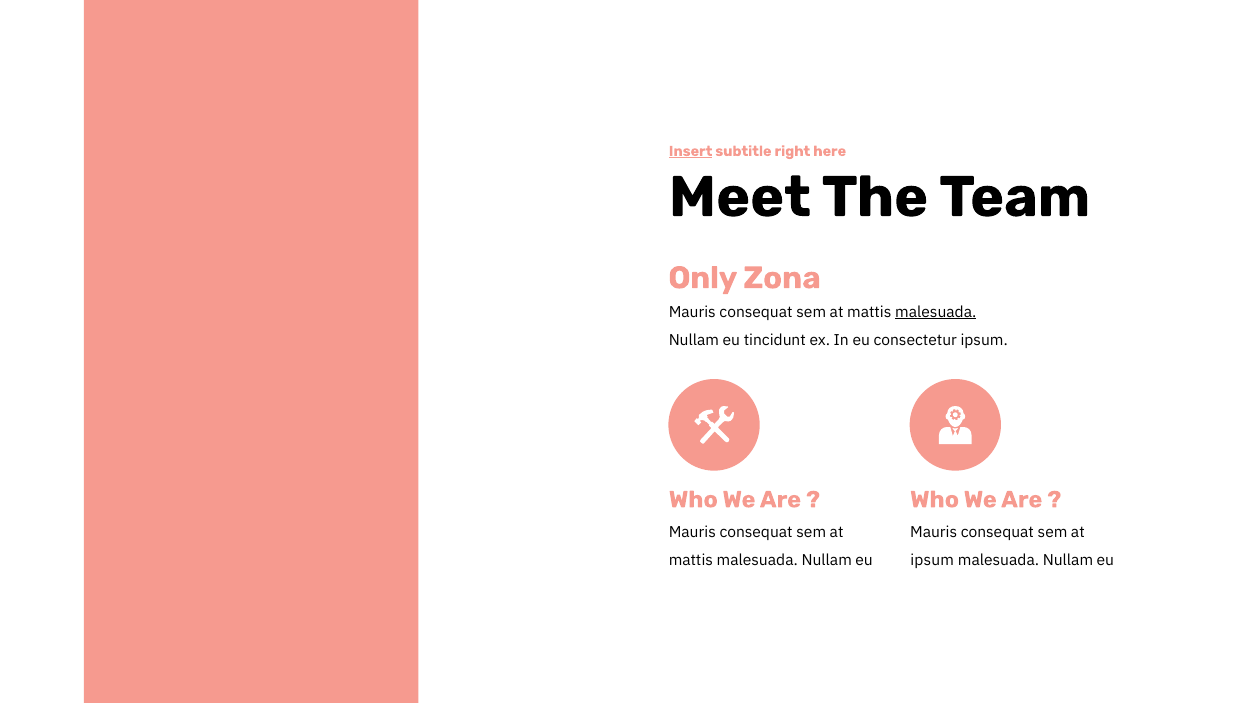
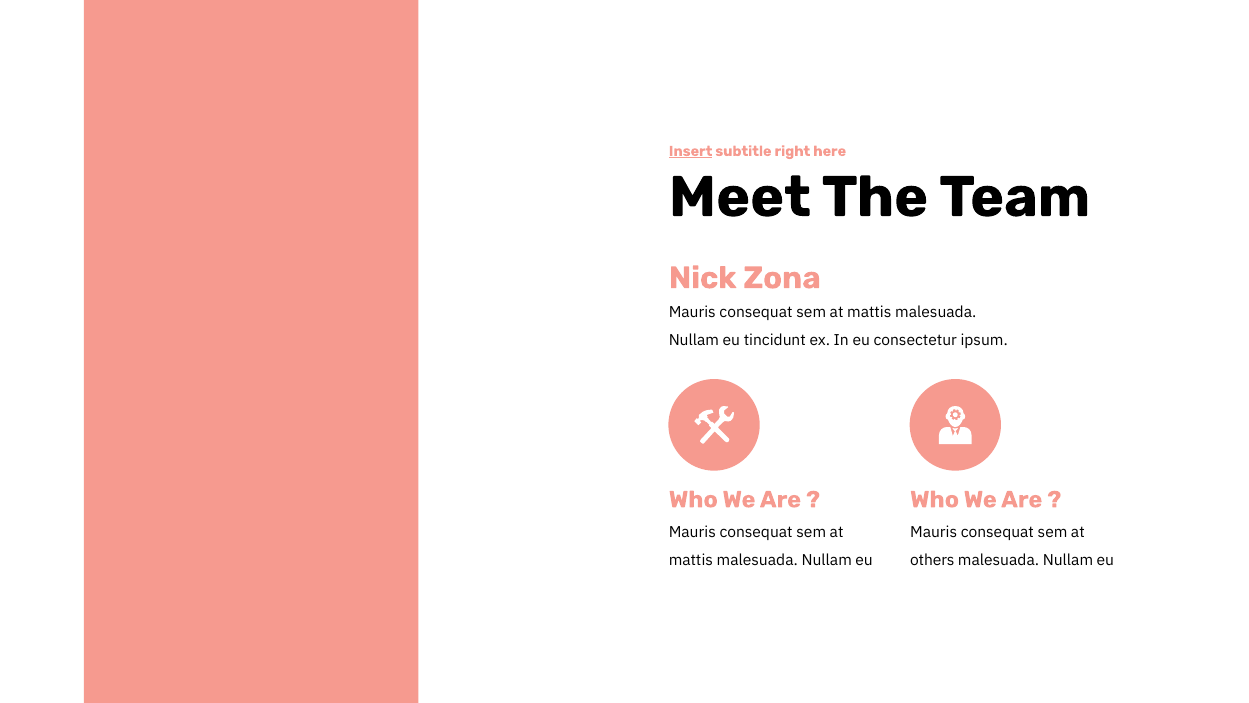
Only: Only -> Nick
malesuada at (936, 312) underline: present -> none
ipsum at (932, 560): ipsum -> others
